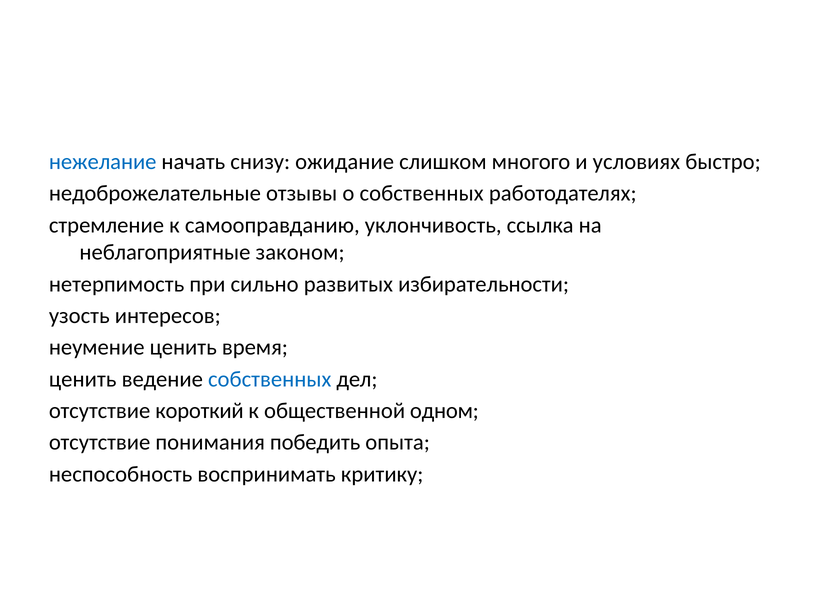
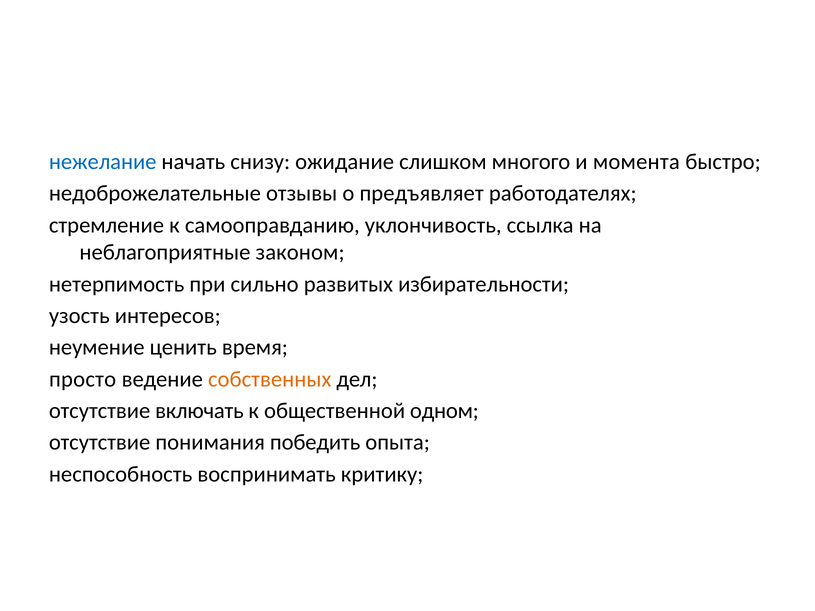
условиях: условиях -> момента
о собственных: собственных -> предъявляет
ценить at (83, 379): ценить -> просто
собственных at (270, 379) colour: blue -> orange
короткий: короткий -> включать
